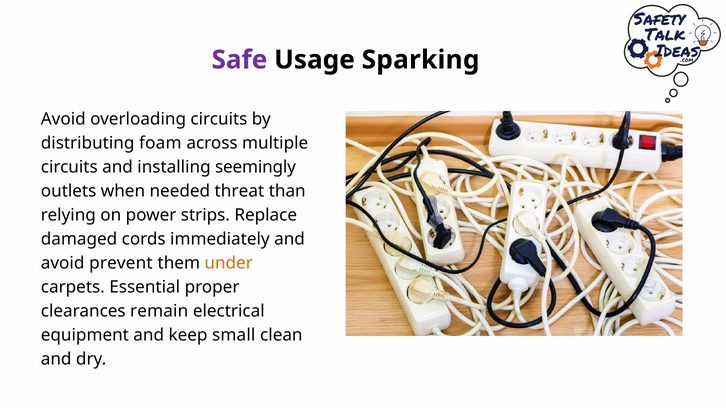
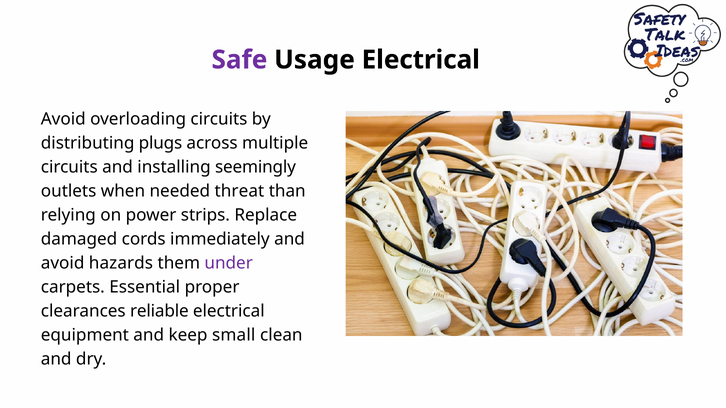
Usage Sparking: Sparking -> Electrical
foam: foam -> plugs
prevent: prevent -> hazards
under colour: orange -> purple
remain: remain -> reliable
